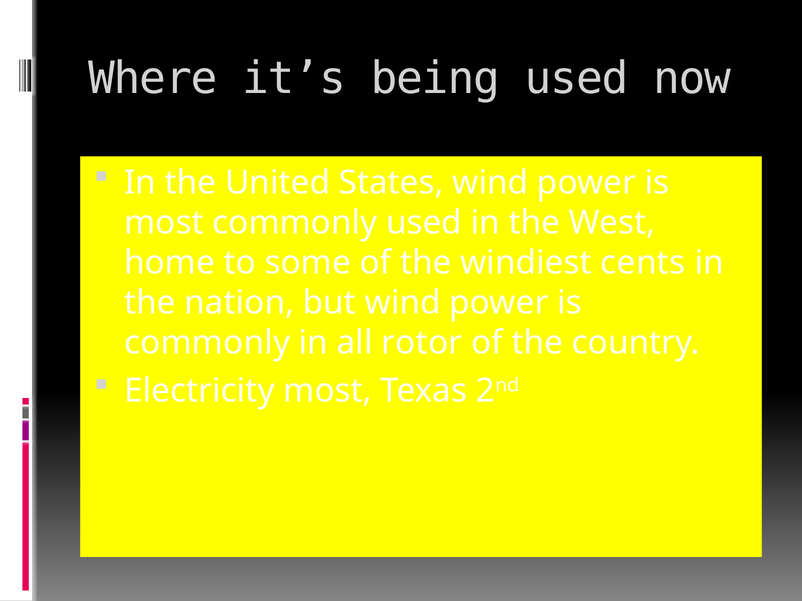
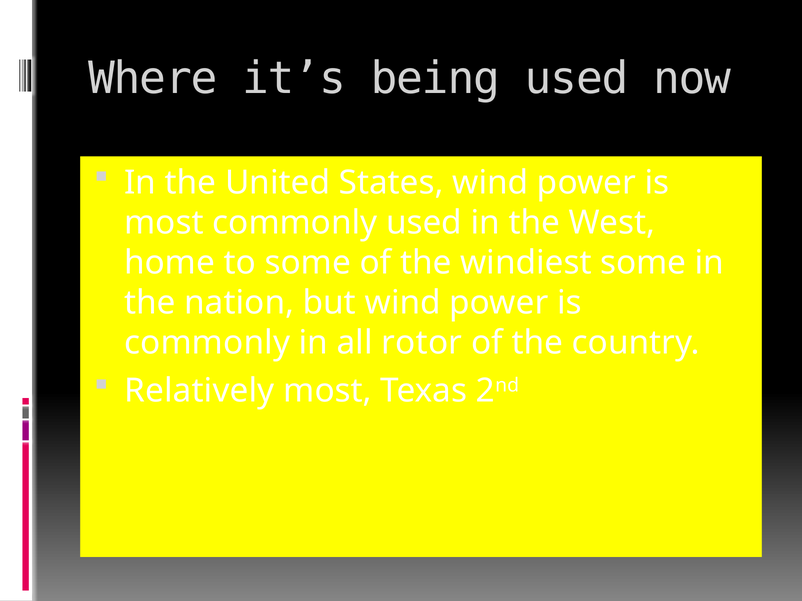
windiest cents: cents -> some
Electricity: Electricity -> Relatively
